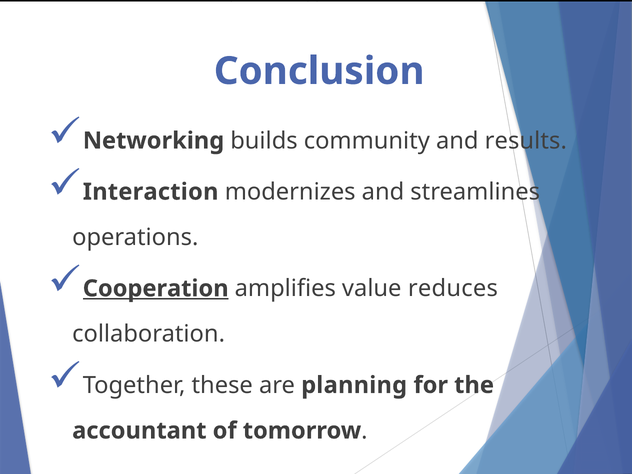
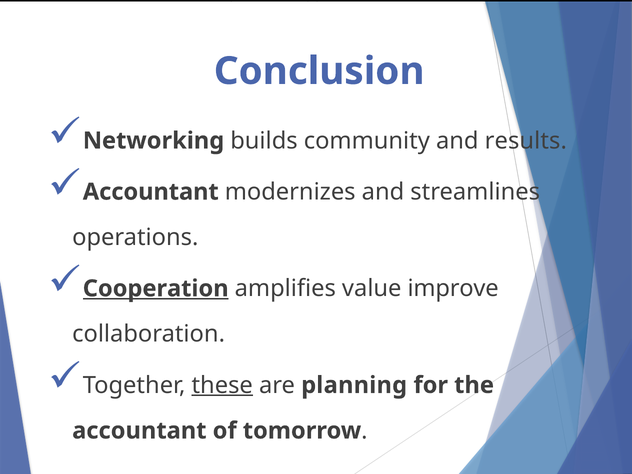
Interaction at (151, 192): Interaction -> Accountant
reduces: reduces -> improve
these underline: none -> present
